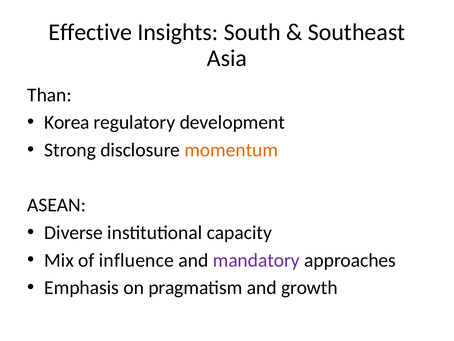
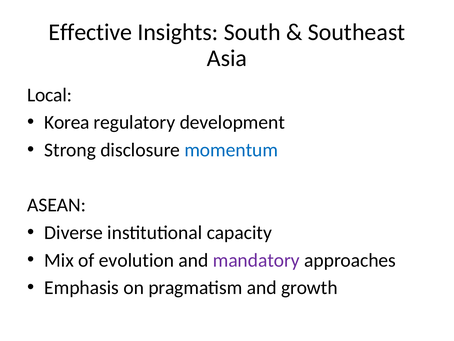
Than: Than -> Local
momentum colour: orange -> blue
influence: influence -> evolution
